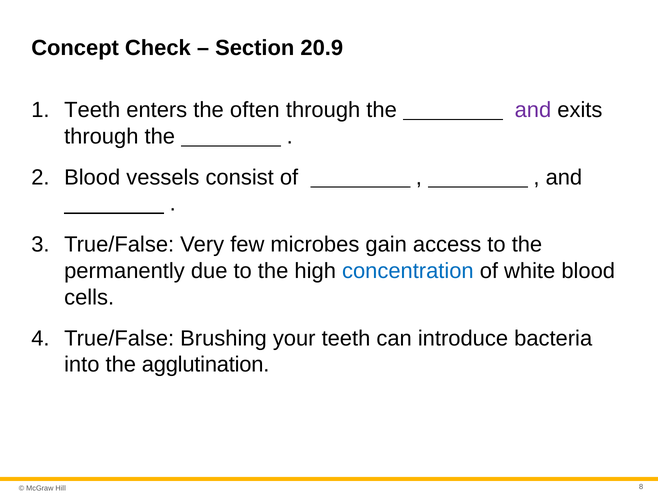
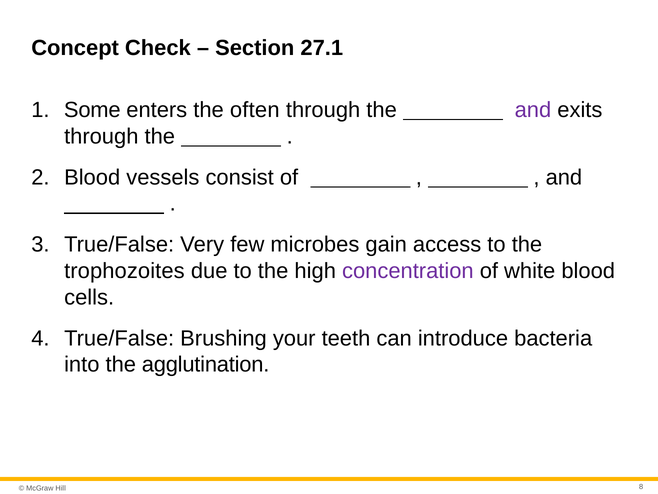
20.9: 20.9 -> 27.1
Teeth at (92, 110): Teeth -> Some
permanently: permanently -> trophozoites
concentration colour: blue -> purple
